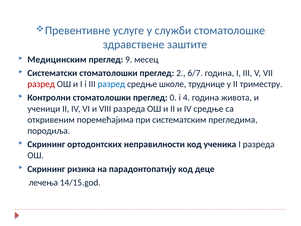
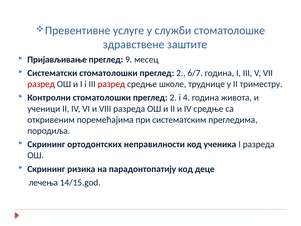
Медицинским: Медицинским -> Пријављивање
разред at (111, 84) colour: blue -> red
Контролни стоматолошки преглед 0: 0 -> 2
